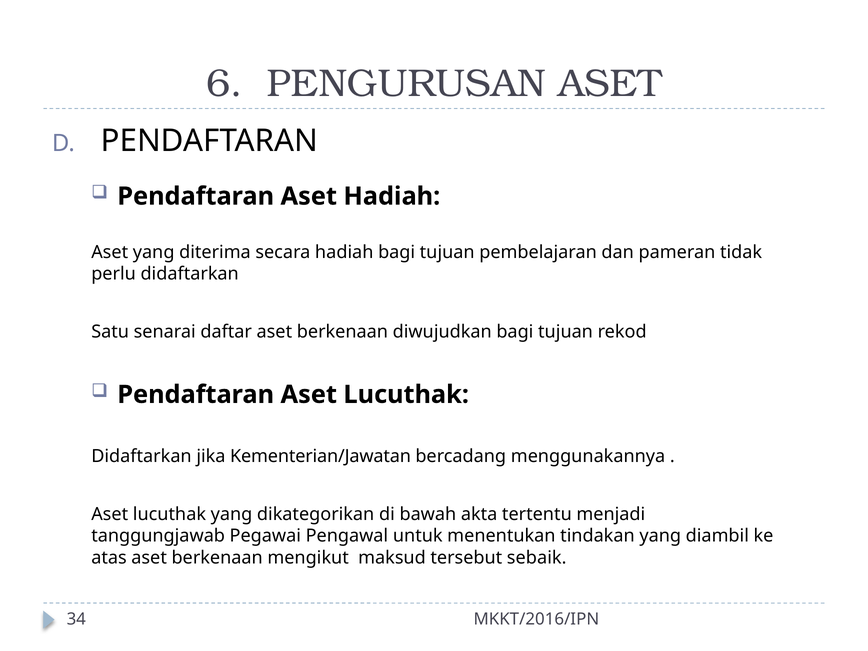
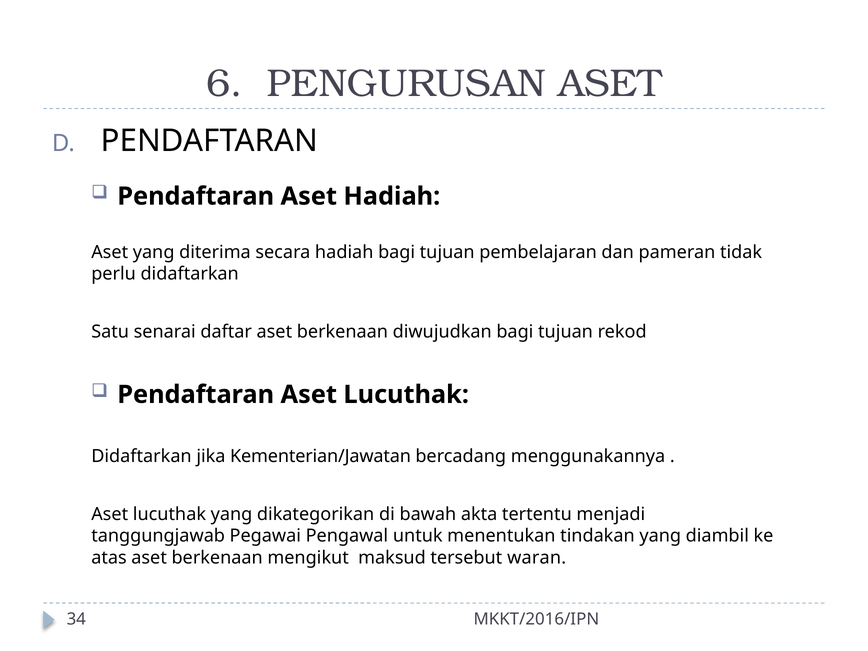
sebaik: sebaik -> waran
